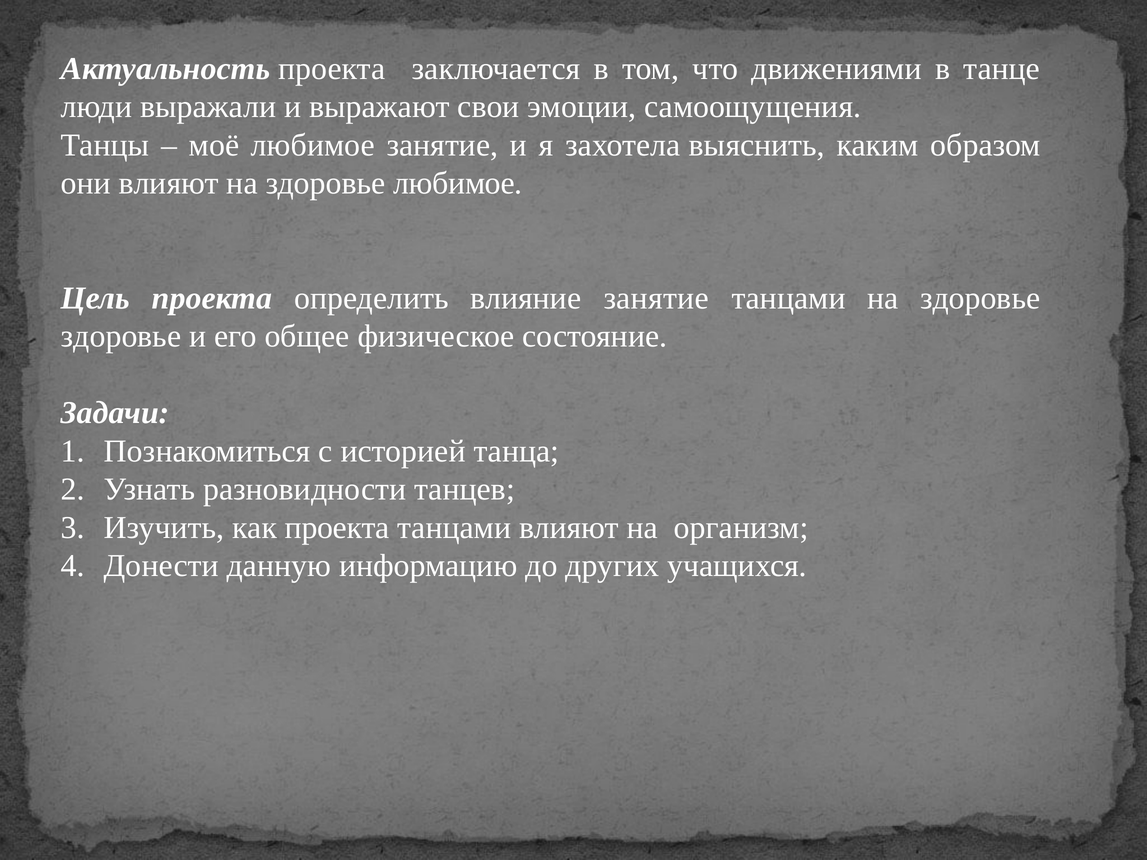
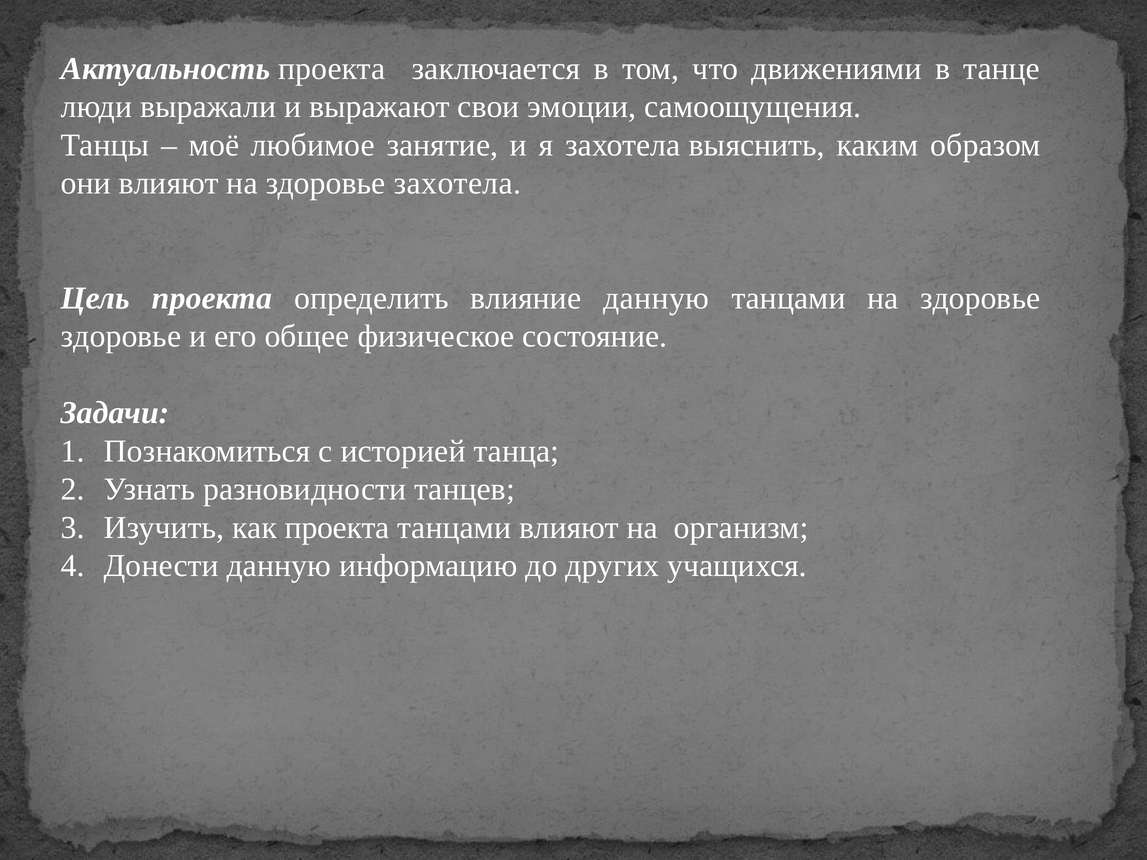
здоровье любимое: любимое -> захотела
влияние занятие: занятие -> данную
